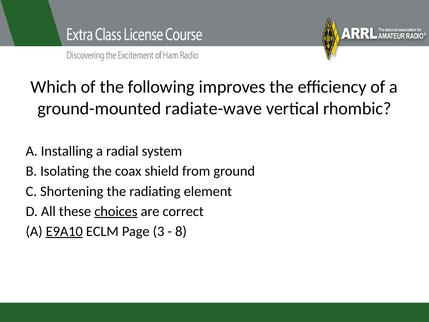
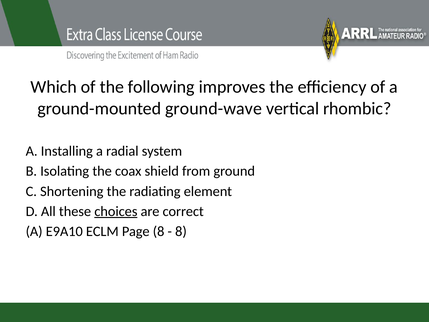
radiate-wave: radiate-wave -> ground-wave
E9A10 underline: present -> none
Page 3: 3 -> 8
